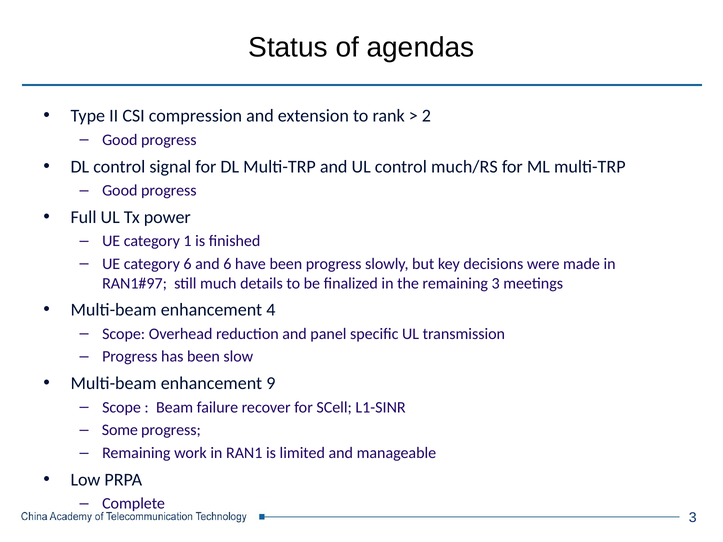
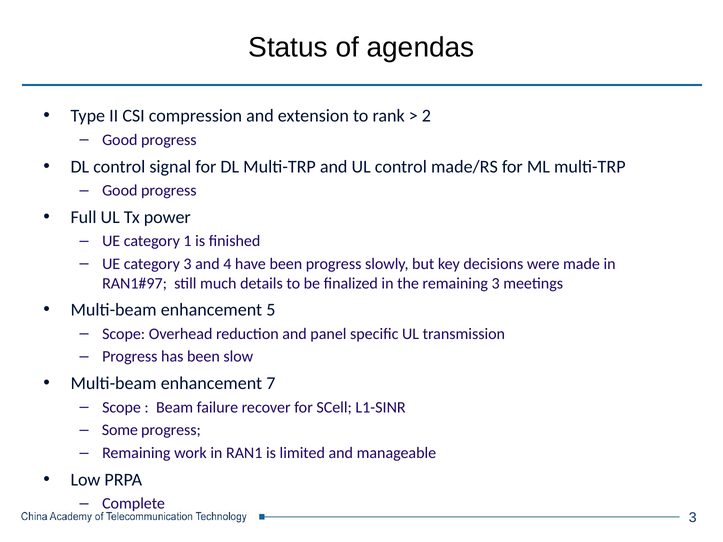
much/RS: much/RS -> made/RS
category 6: 6 -> 3
and 6: 6 -> 4
4: 4 -> 5
9: 9 -> 7
